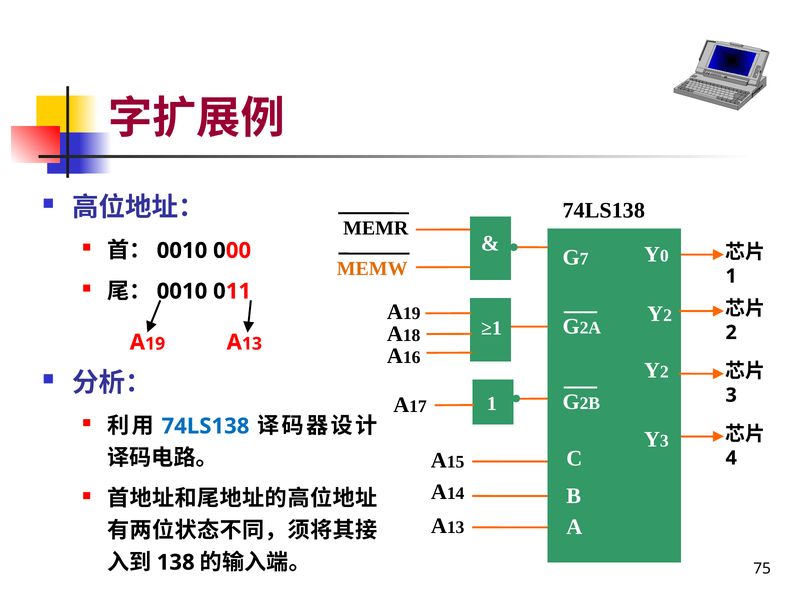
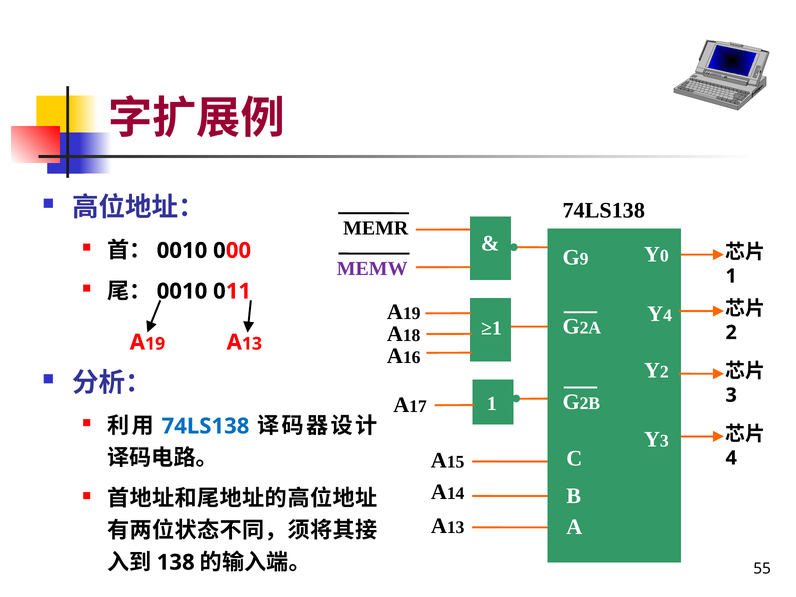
7: 7 -> 9
MEMW colour: orange -> purple
2 at (668, 316): 2 -> 4
75: 75 -> 55
